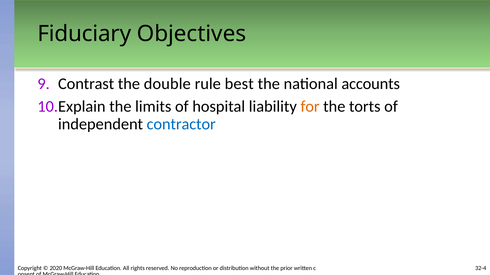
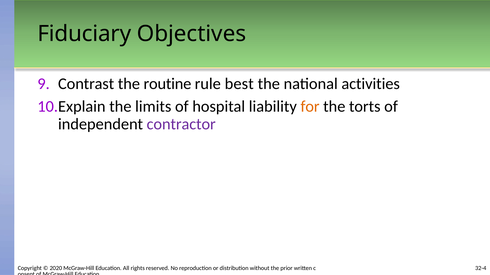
double: double -> routine
accounts: accounts -> activities
contractor colour: blue -> purple
